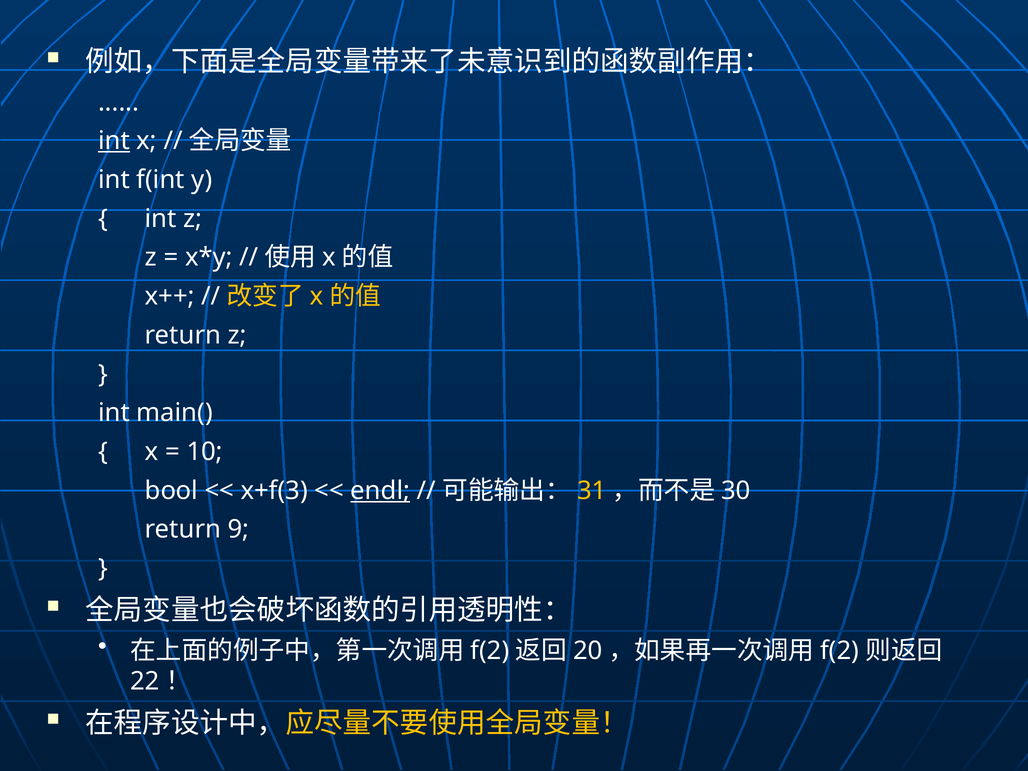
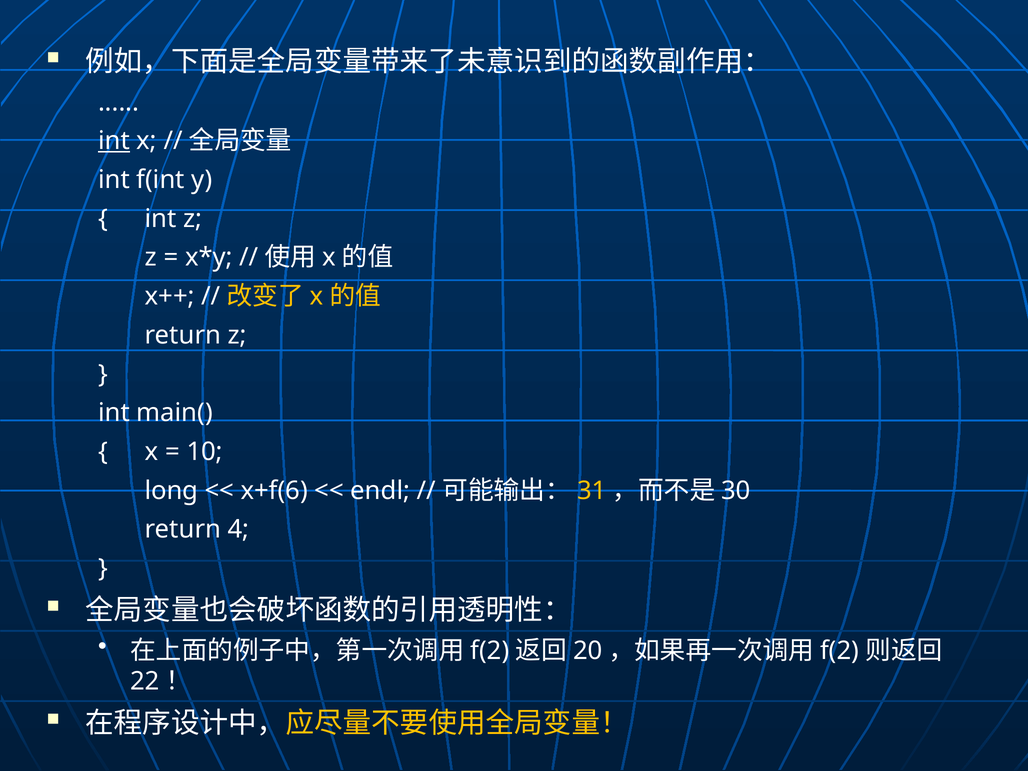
bool: bool -> long
x+f(3: x+f(3 -> x+f(6
endl underline: present -> none
9: 9 -> 4
